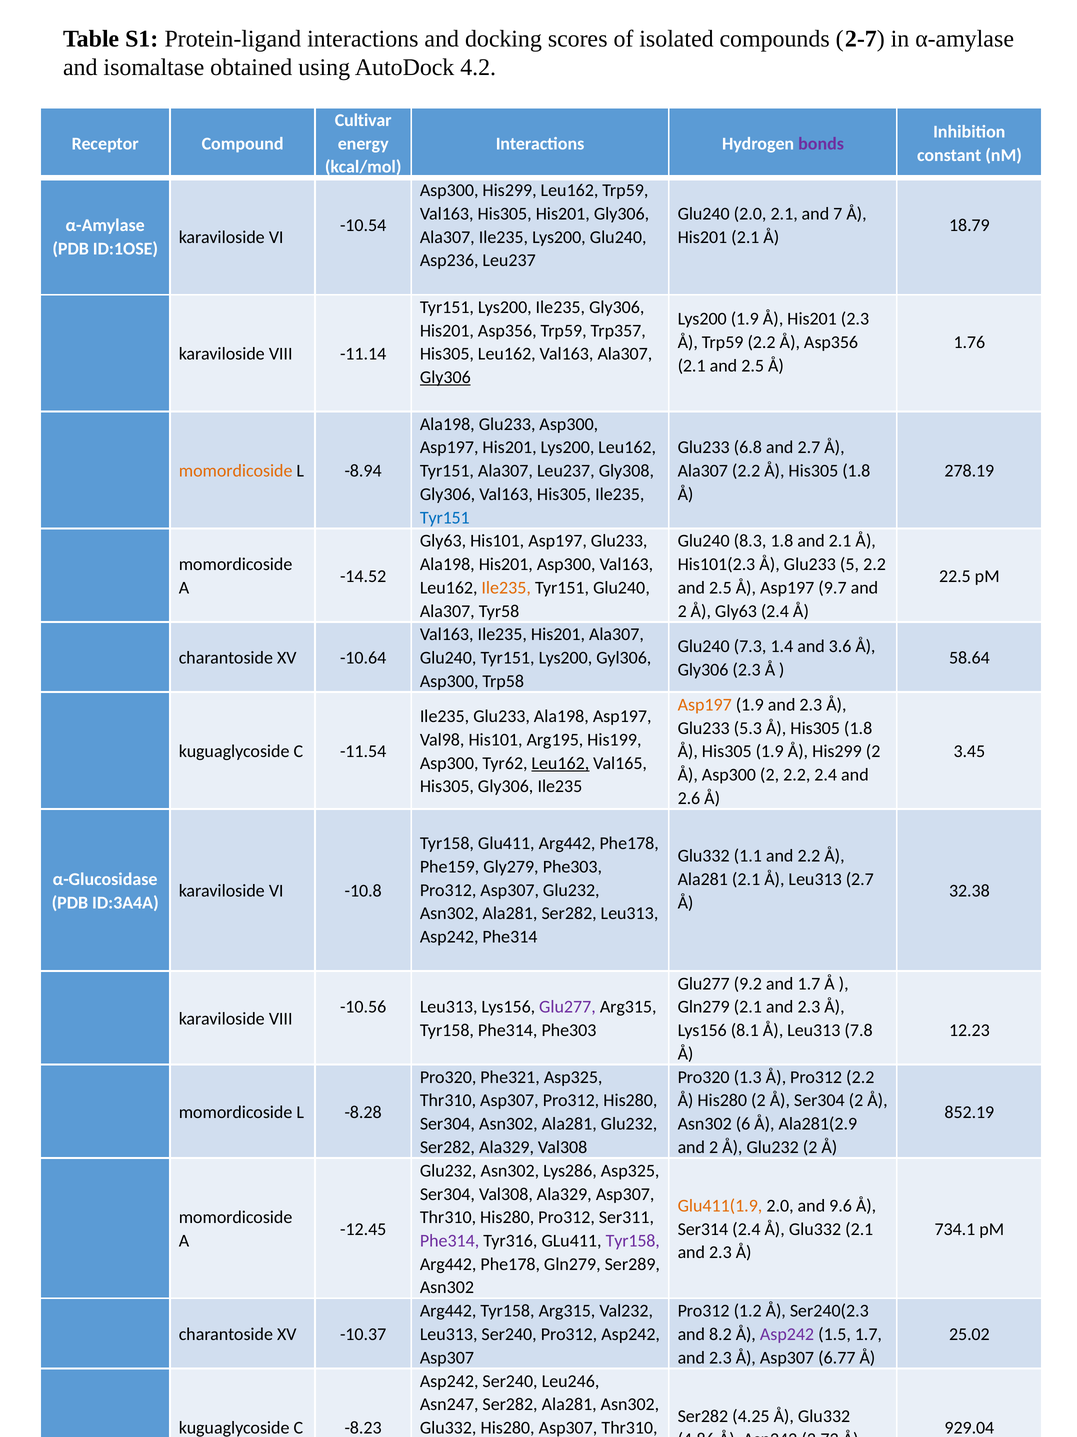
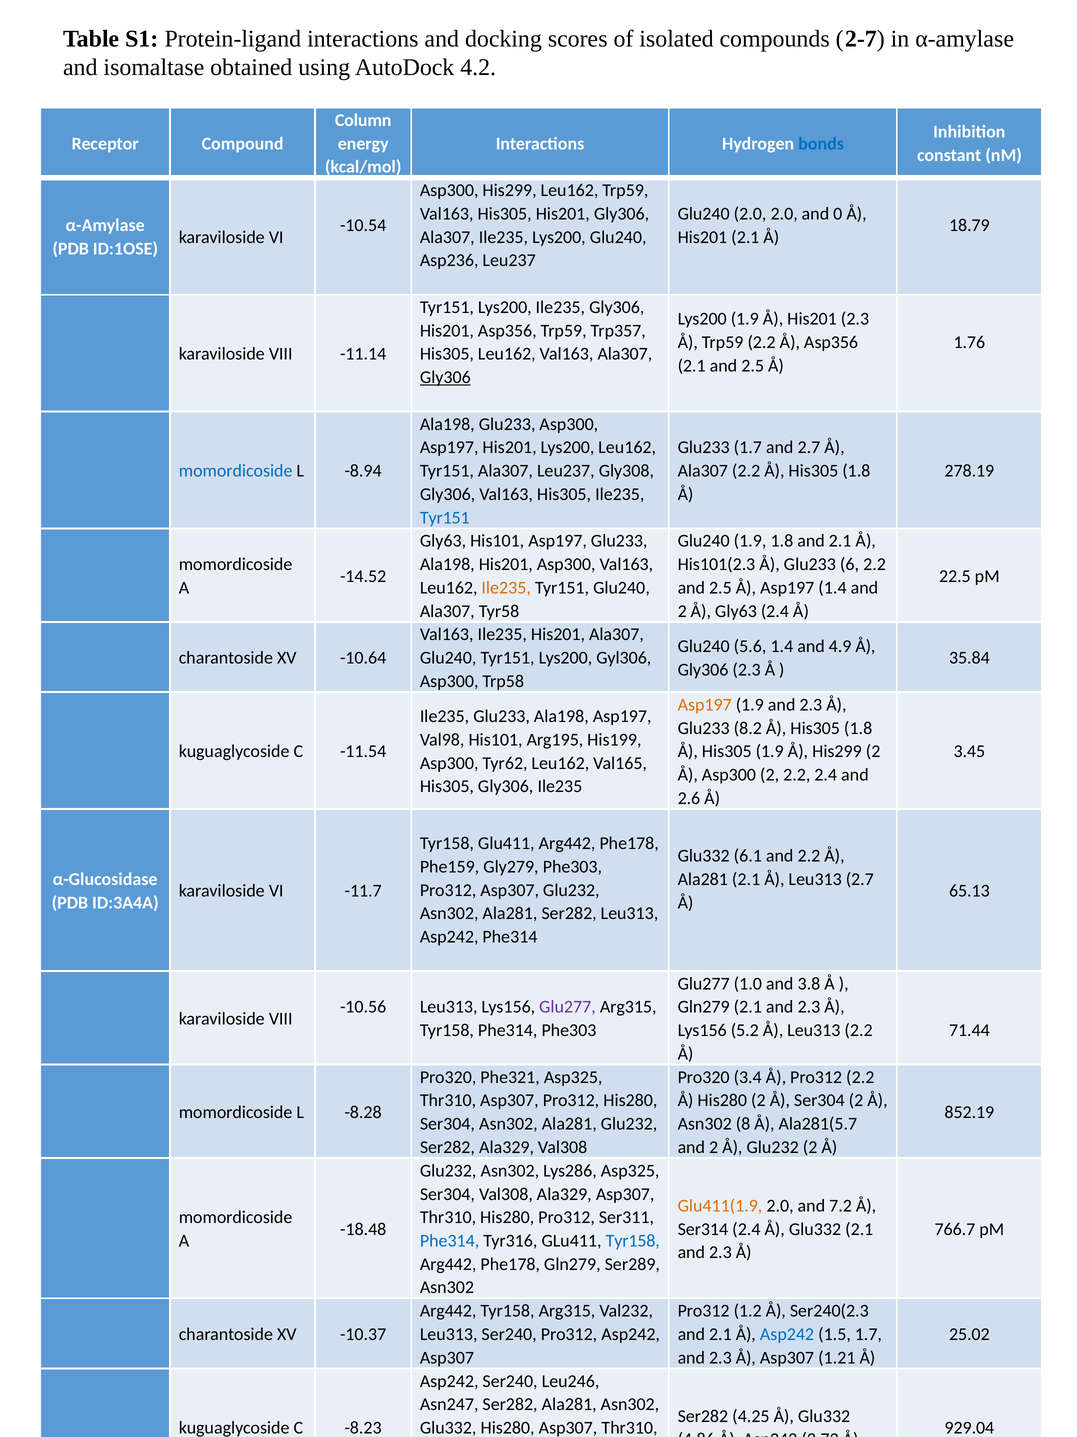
Cultivar: Cultivar -> Column
bonds colour: purple -> blue
2.0 2.1: 2.1 -> 2.0
7: 7 -> 0
Glu233 6.8: 6.8 -> 1.7
momordicoside at (236, 471) colour: orange -> blue
Glu240 8.3: 8.3 -> 1.9
5: 5 -> 6
Asp197 9.7: 9.7 -> 1.4
7.3: 7.3 -> 5.6
3.6: 3.6 -> 4.9
58.64: 58.64 -> 35.84
5.3: 5.3 -> 8.2
Leu162 at (560, 763) underline: present -> none
1.1: 1.1 -> 6.1
-10.8: -10.8 -> -11.7
32.38: 32.38 -> 65.13
9.2: 9.2 -> 1.0
and 1.7: 1.7 -> 3.8
8.1: 8.1 -> 5.2
Leu313 7.8: 7.8 -> 2.2
12.23: 12.23 -> 71.44
1.3: 1.3 -> 3.4
6: 6 -> 8
Ala281(2.9: Ala281(2.9 -> Ala281(5.7
9.6: 9.6 -> 7.2
-12.45: -12.45 -> -18.48
734.1: 734.1 -> 766.7
Phe314 at (450, 1240) colour: purple -> blue
Tyr158 at (633, 1240) colour: purple -> blue
8.2 at (720, 1333): 8.2 -> 2.1
Asp242 at (787, 1333) colour: purple -> blue
6.77: 6.77 -> 1.21
